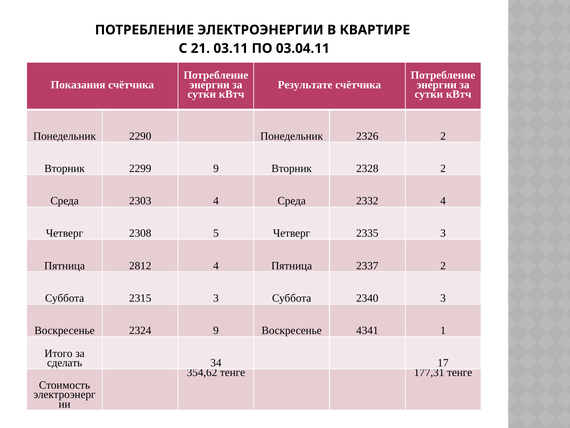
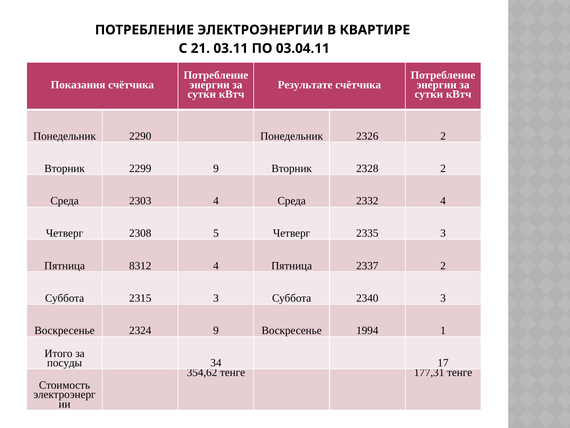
2812: 2812 -> 8312
4341: 4341 -> 1994
сделать: сделать -> посуды
